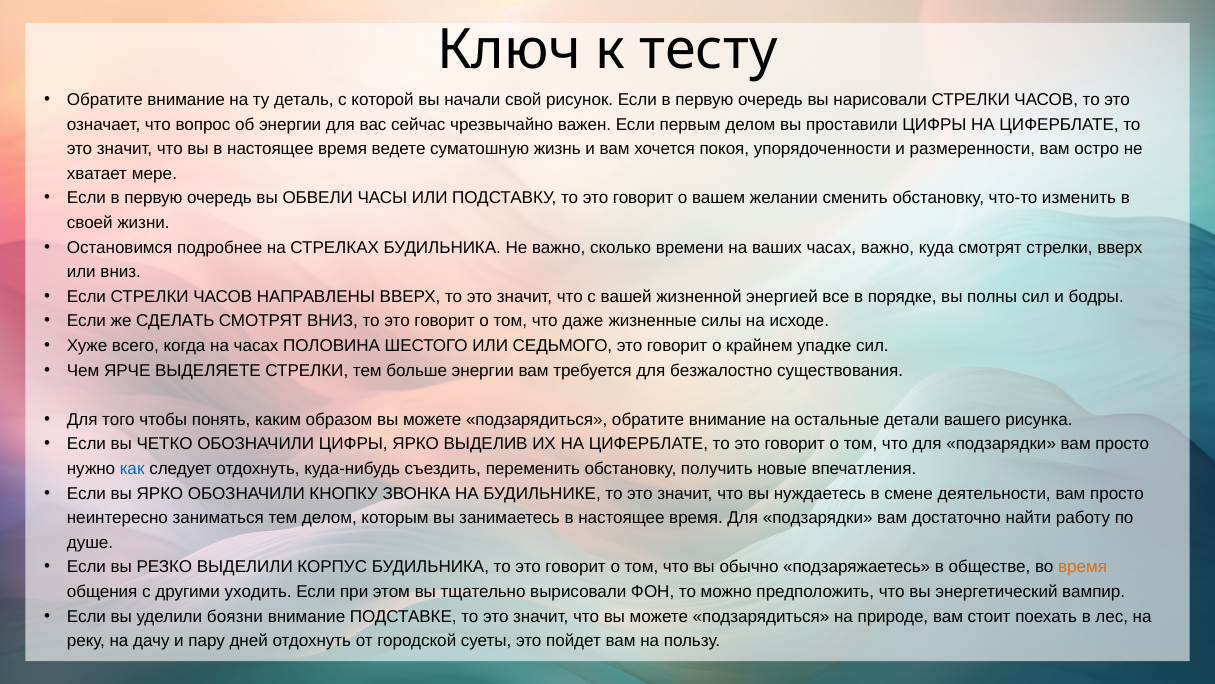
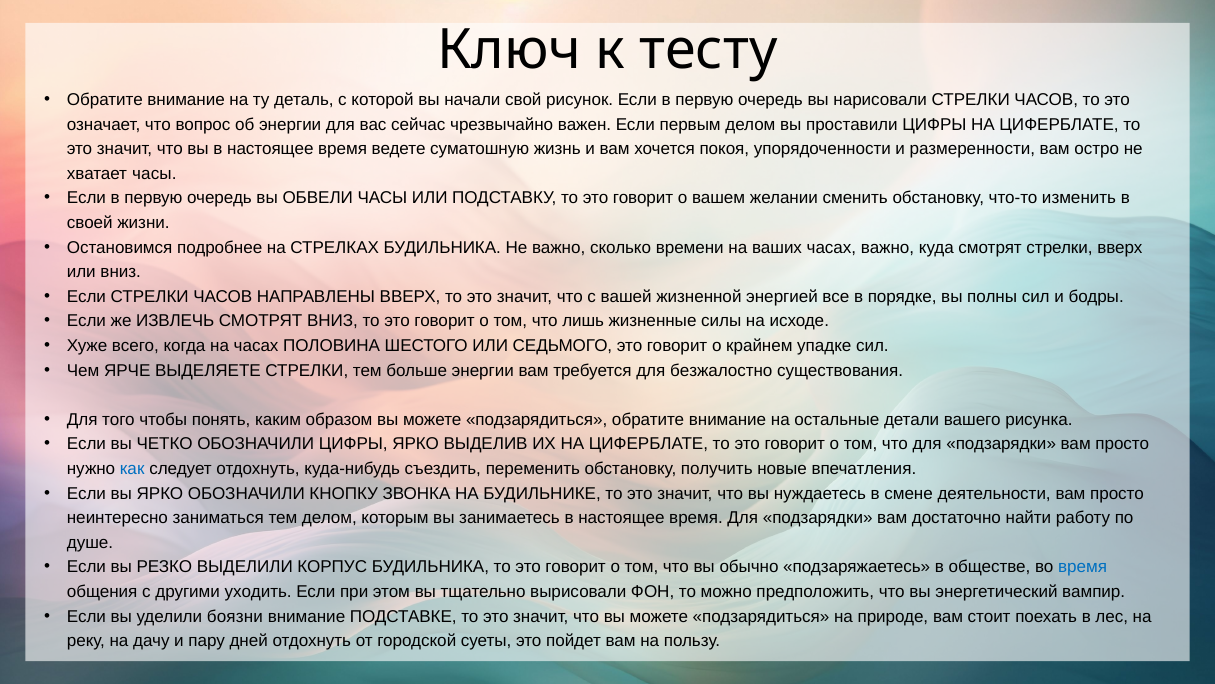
хватает мере: мере -> часы
СДЕЛАТЬ: СДЕЛАТЬ -> ИЗВЛЕЧЬ
даже: даже -> лишь
время at (1083, 567) colour: orange -> blue
